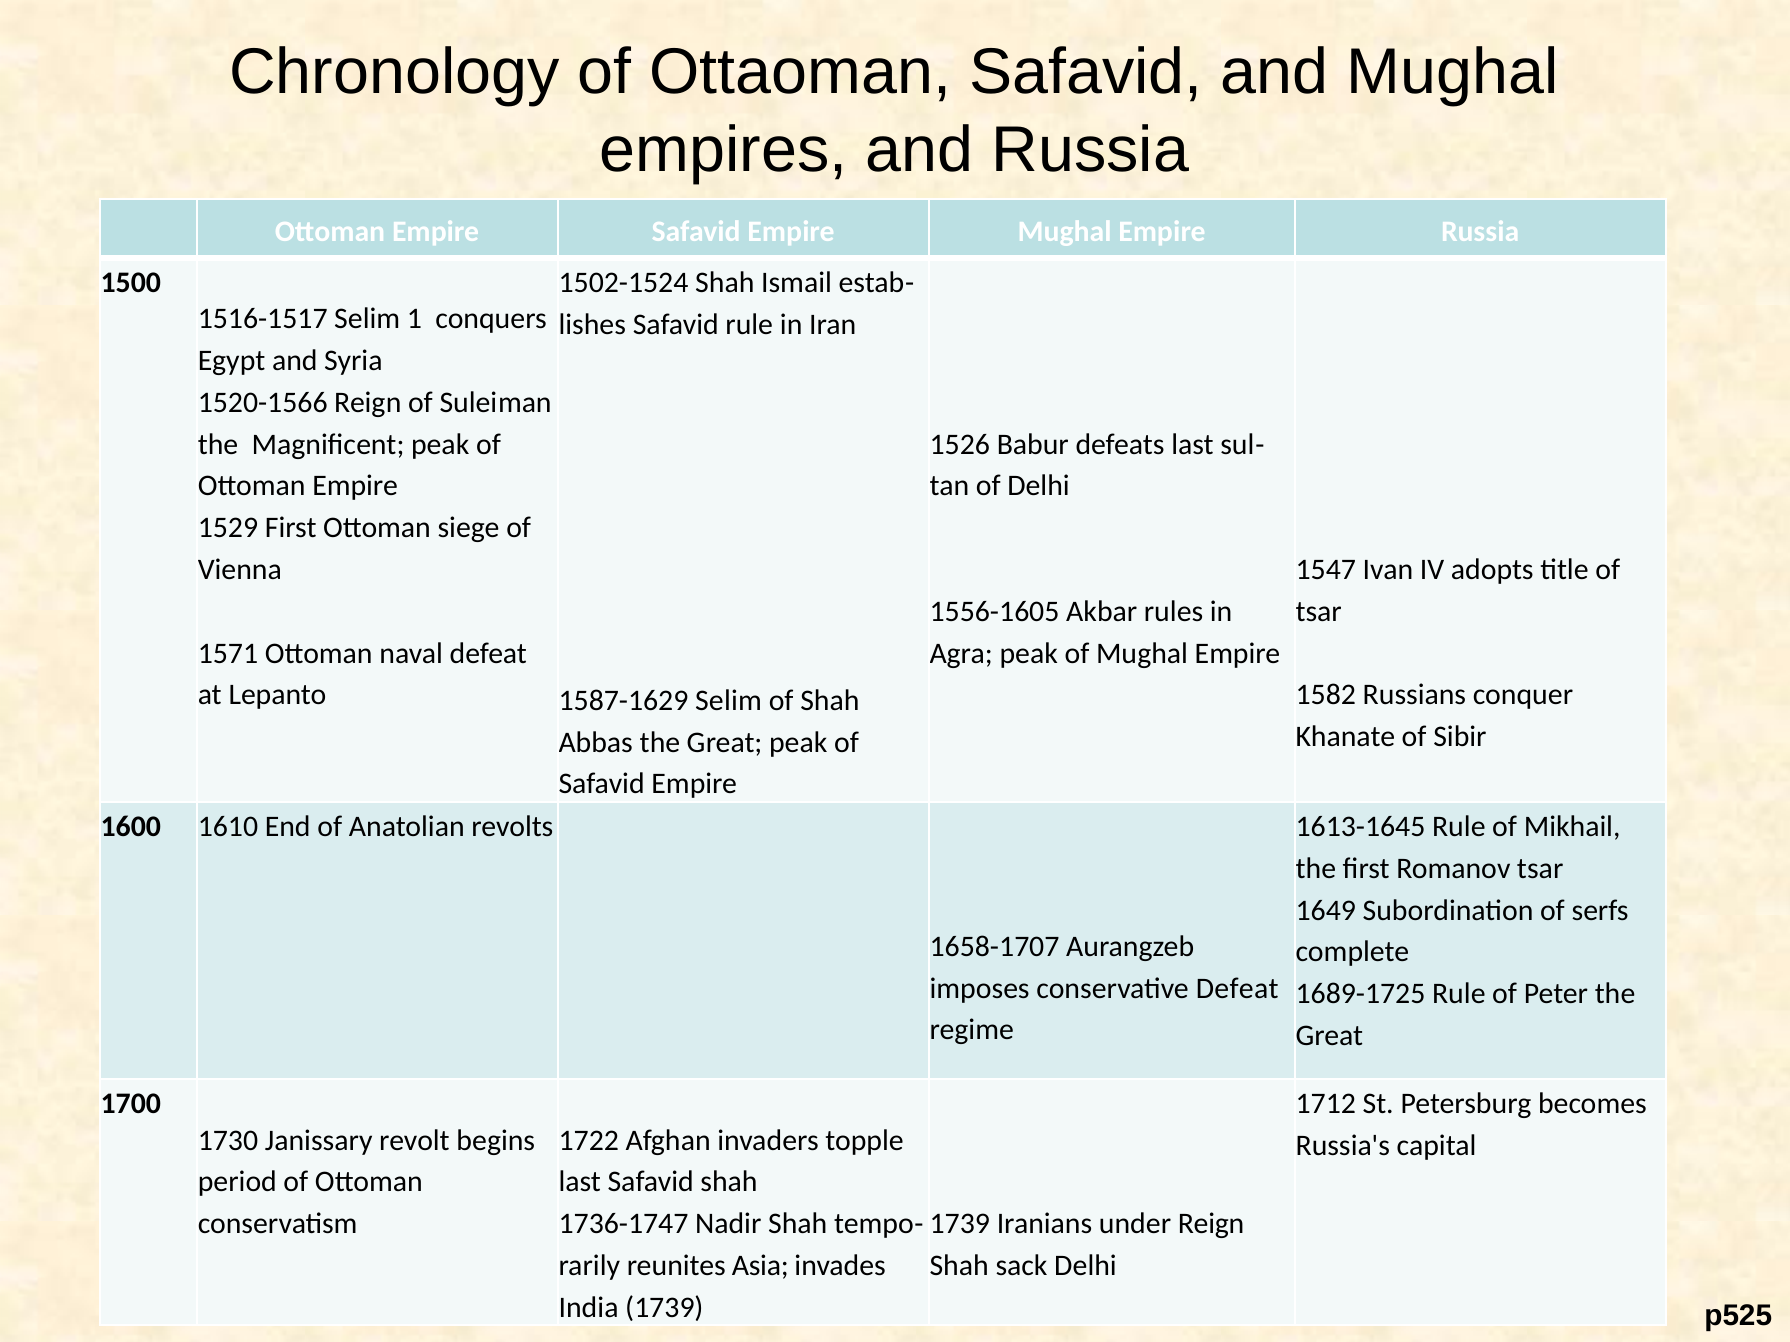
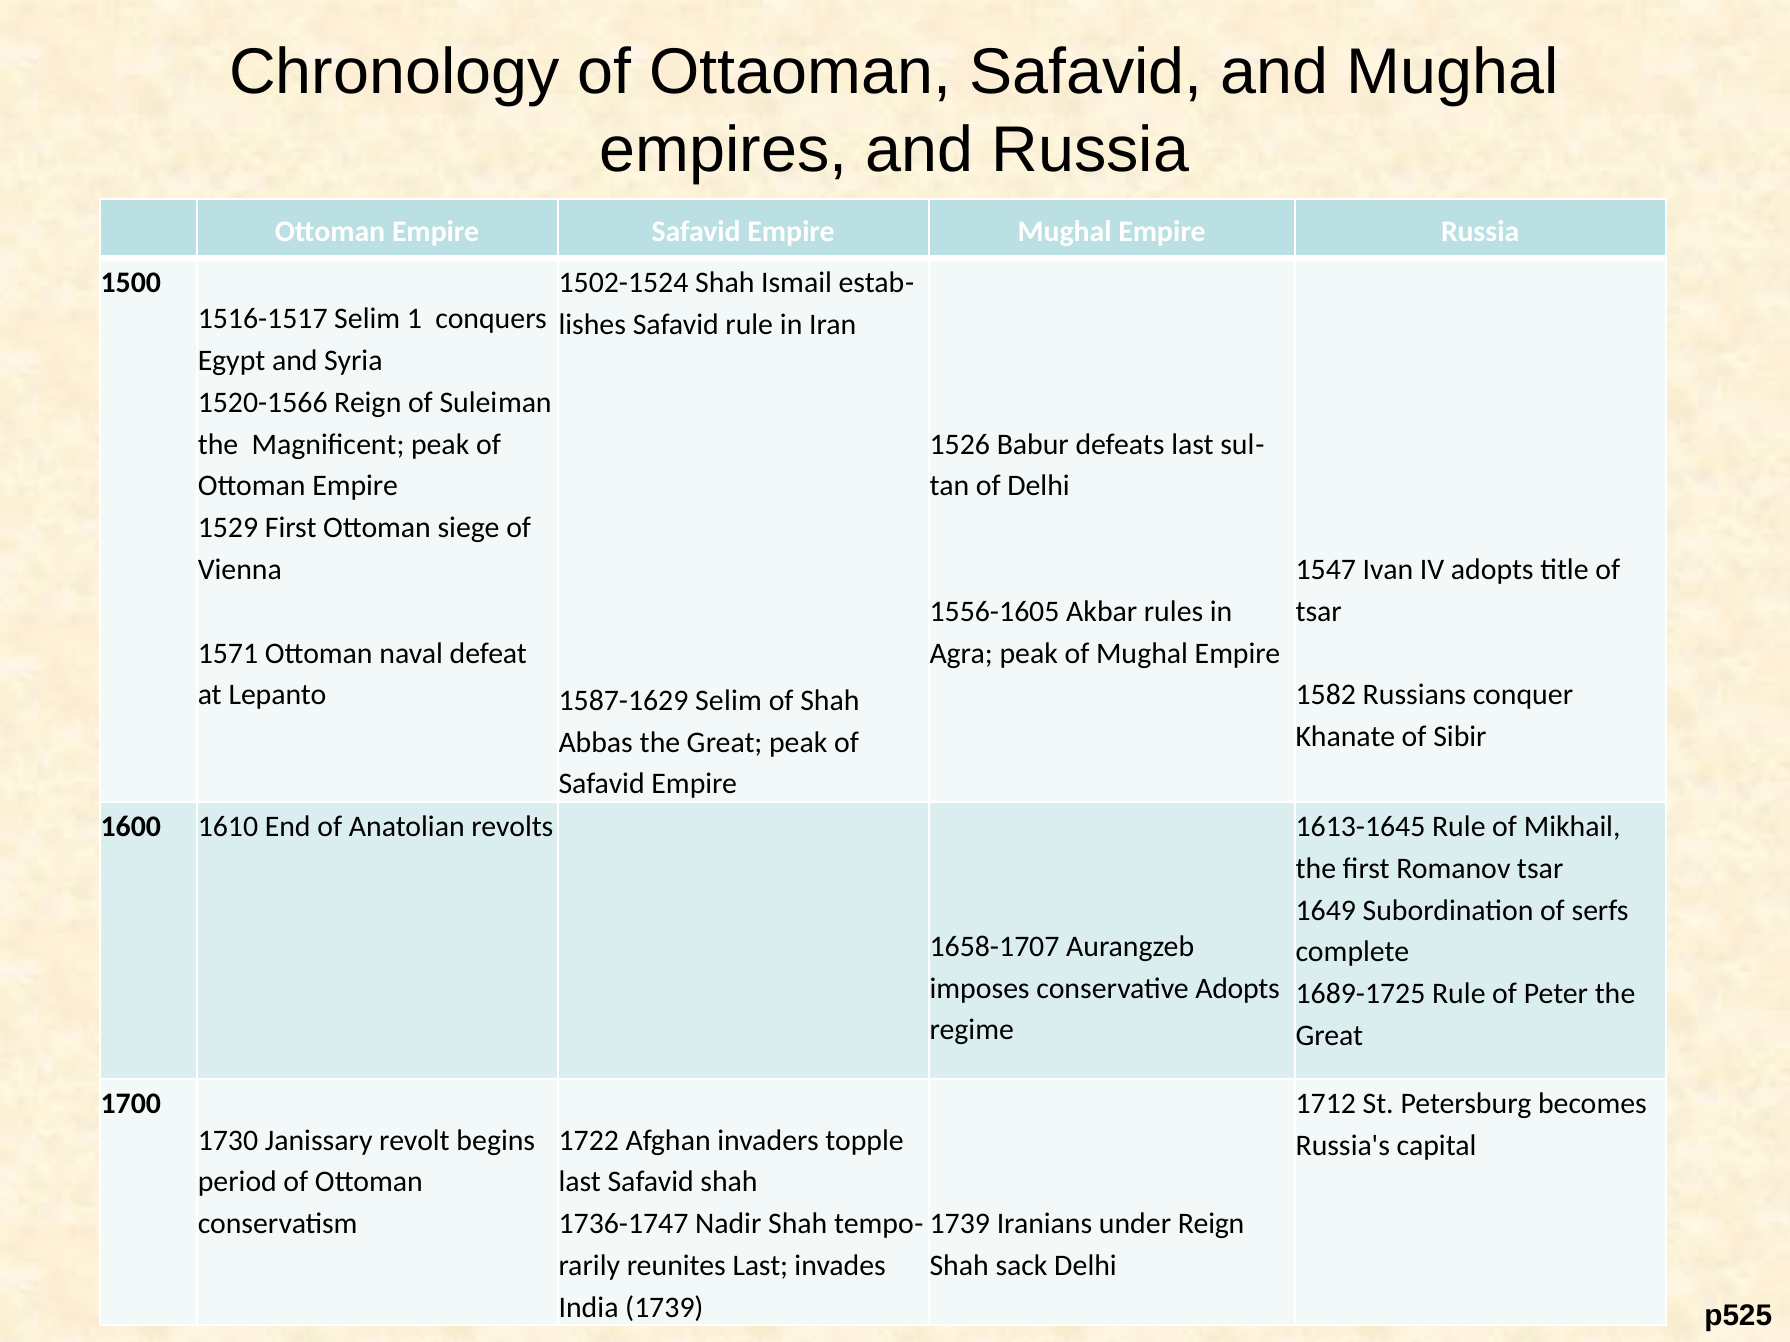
conservative Defeat: Defeat -> Adopts
reunites Asia: Asia -> Last
